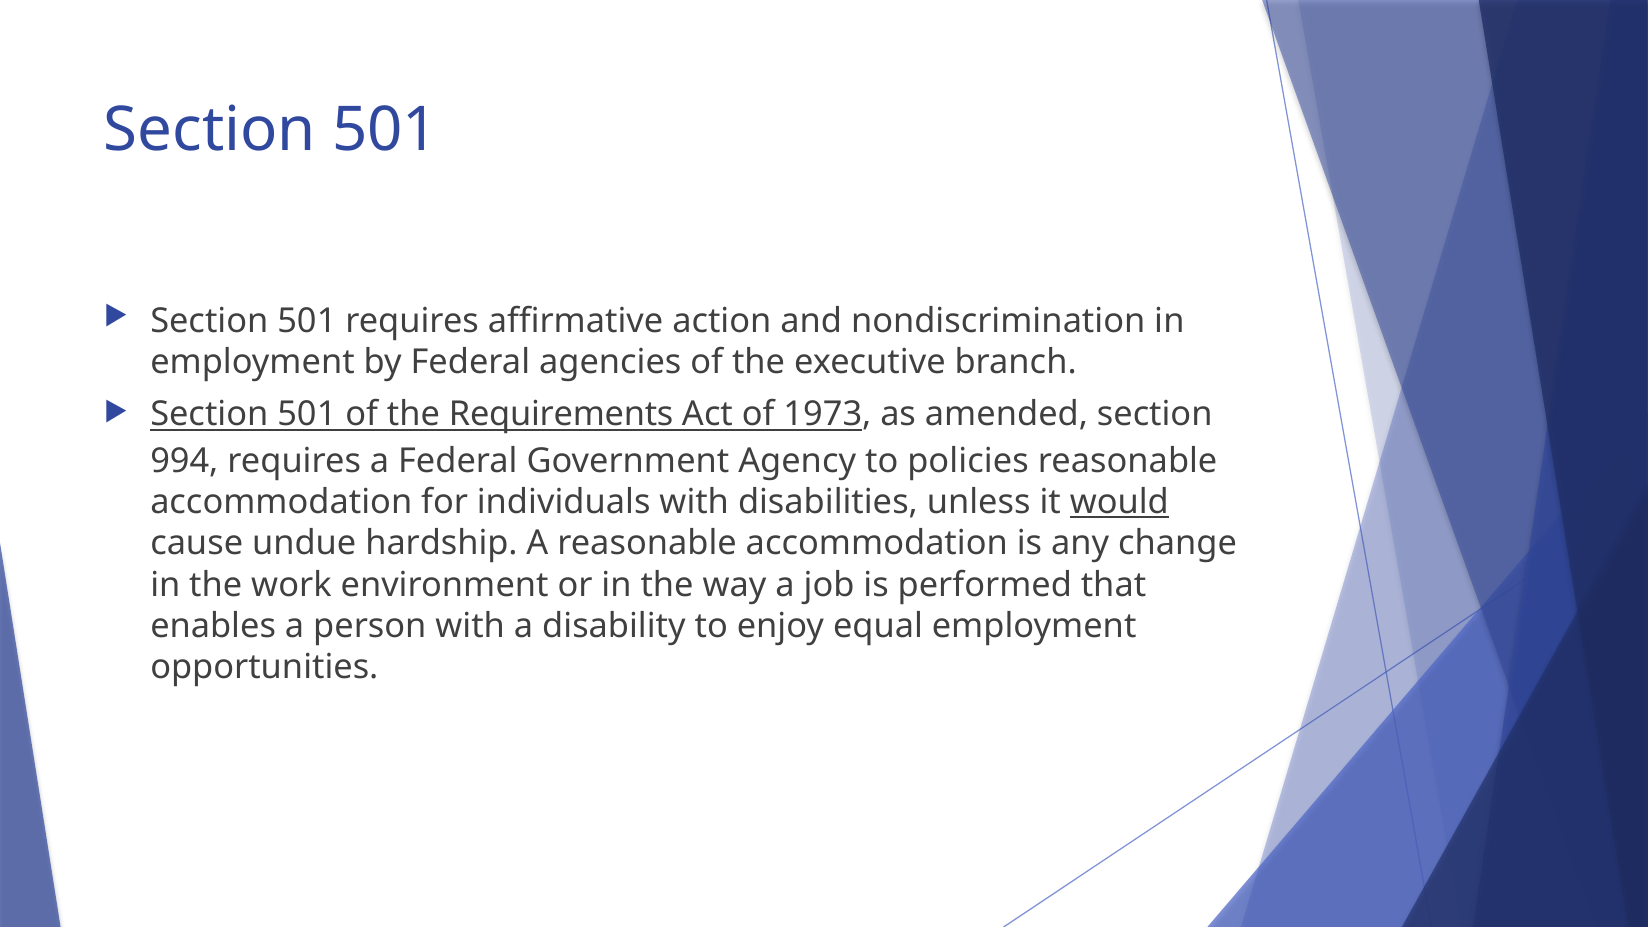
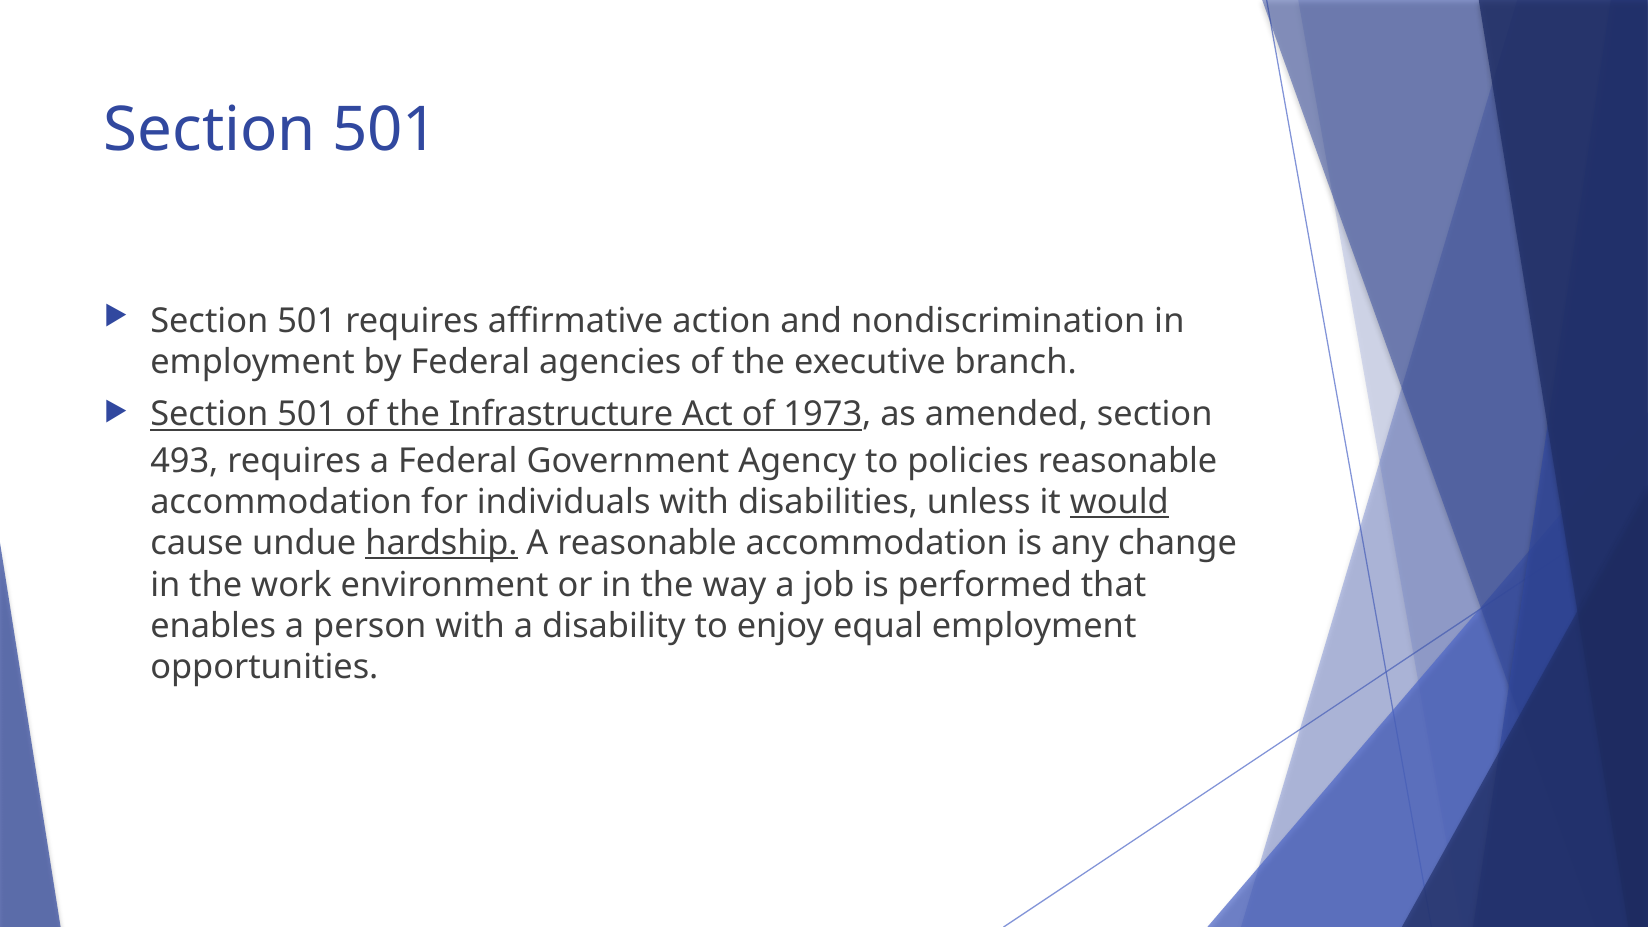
Requirements: Requirements -> Infrastructure
994: 994 -> 493
hardship underline: none -> present
